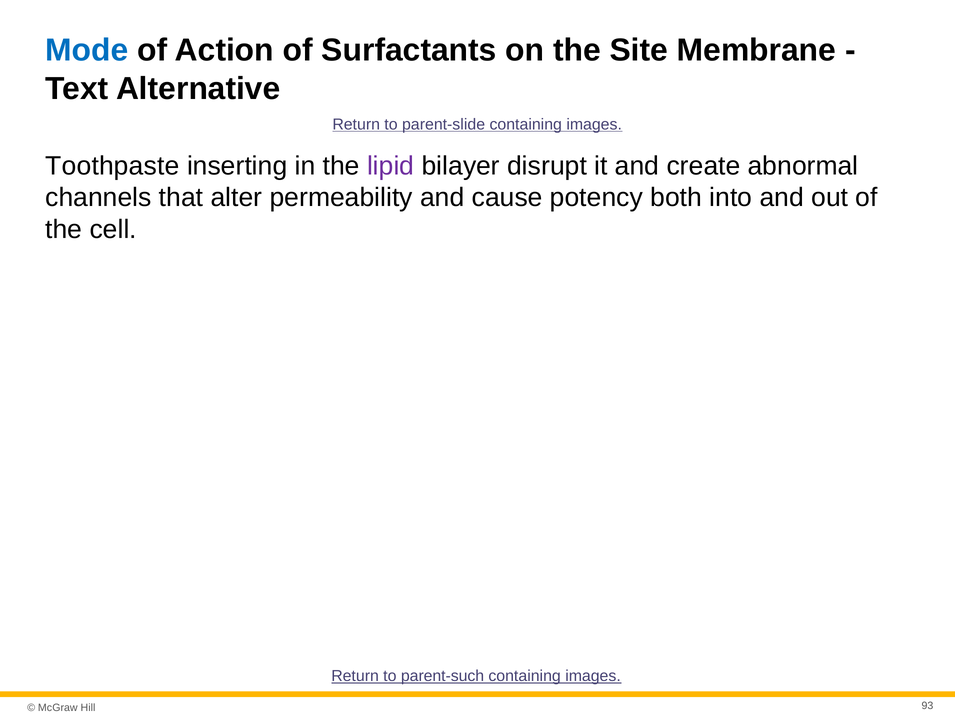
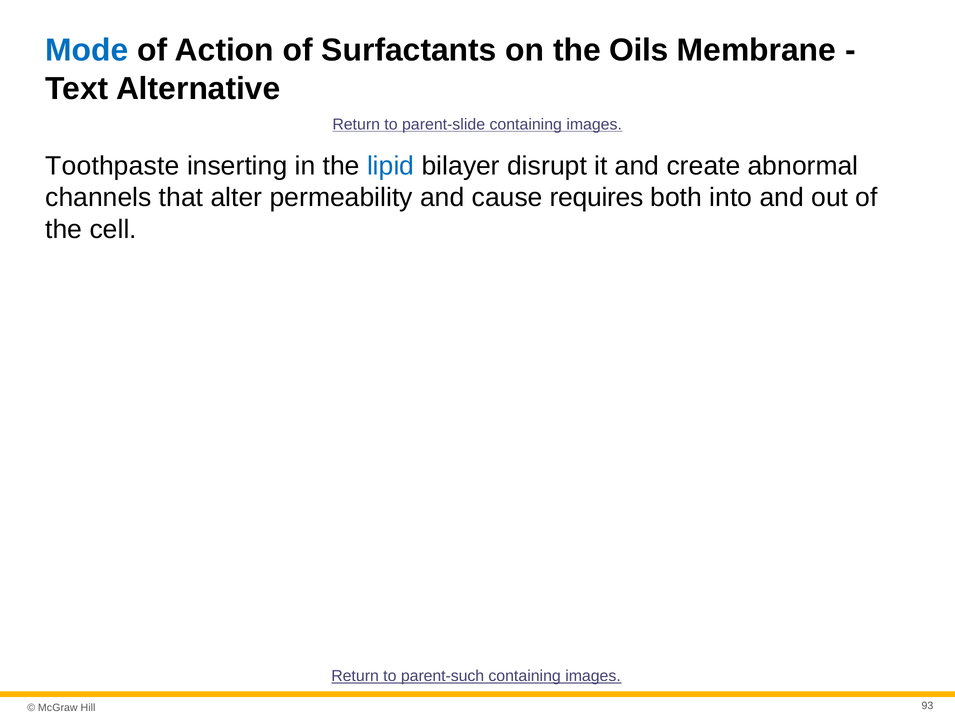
Site: Site -> Oils
lipid colour: purple -> blue
potency: potency -> requires
